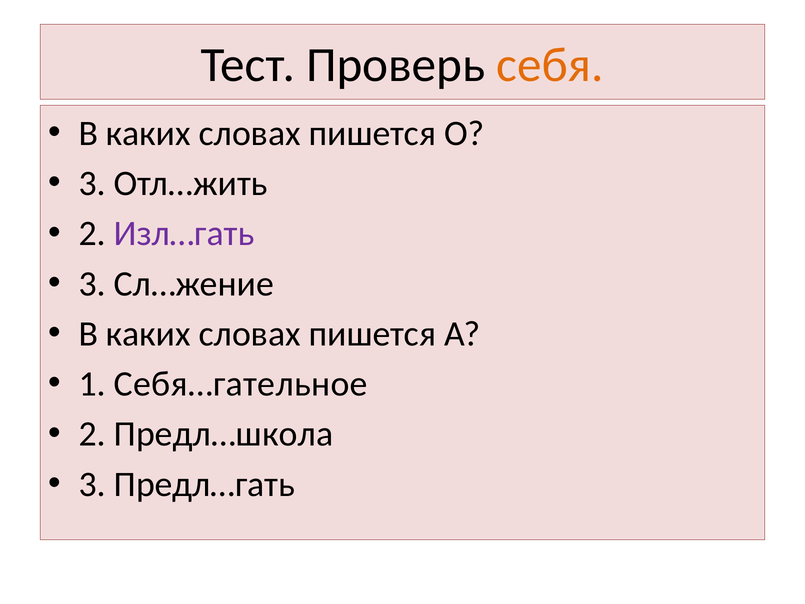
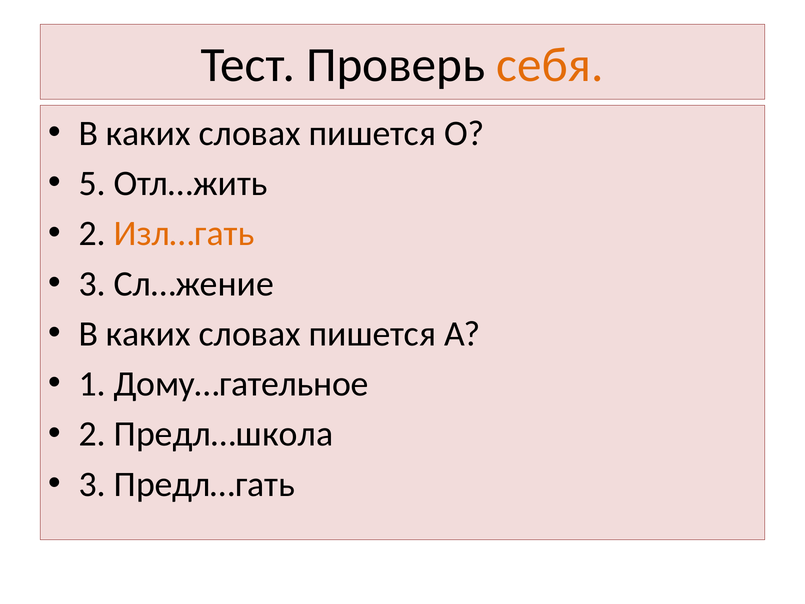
3 at (92, 183): 3 -> 5
Изл…гать colour: purple -> orange
Себя…гательное: Себя…гательное -> Дому…гательное
